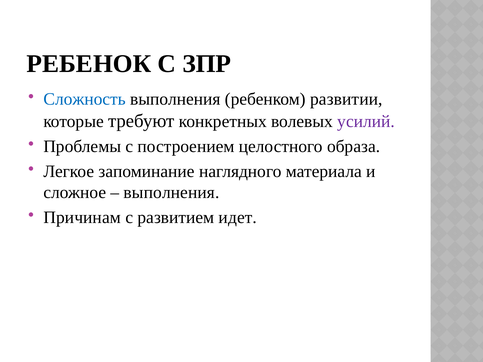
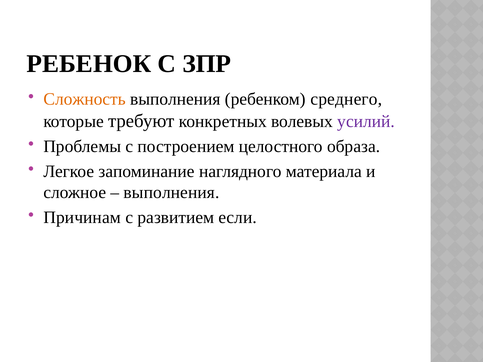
Сложность colour: blue -> orange
развитии: развитии -> среднего
идет: идет -> если
